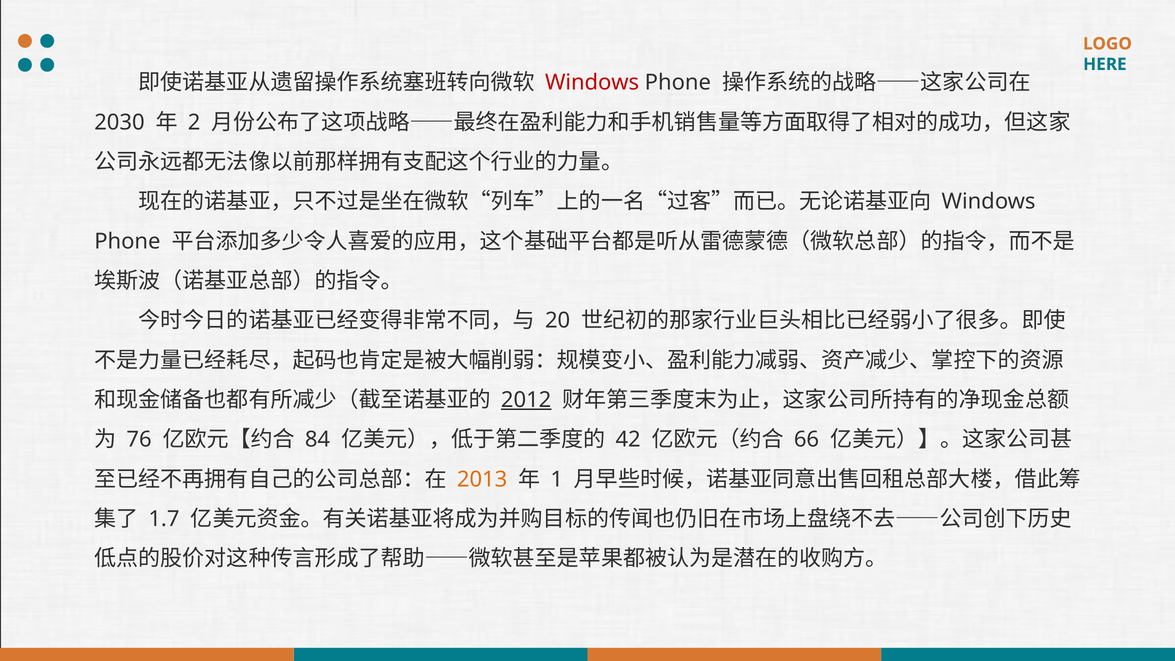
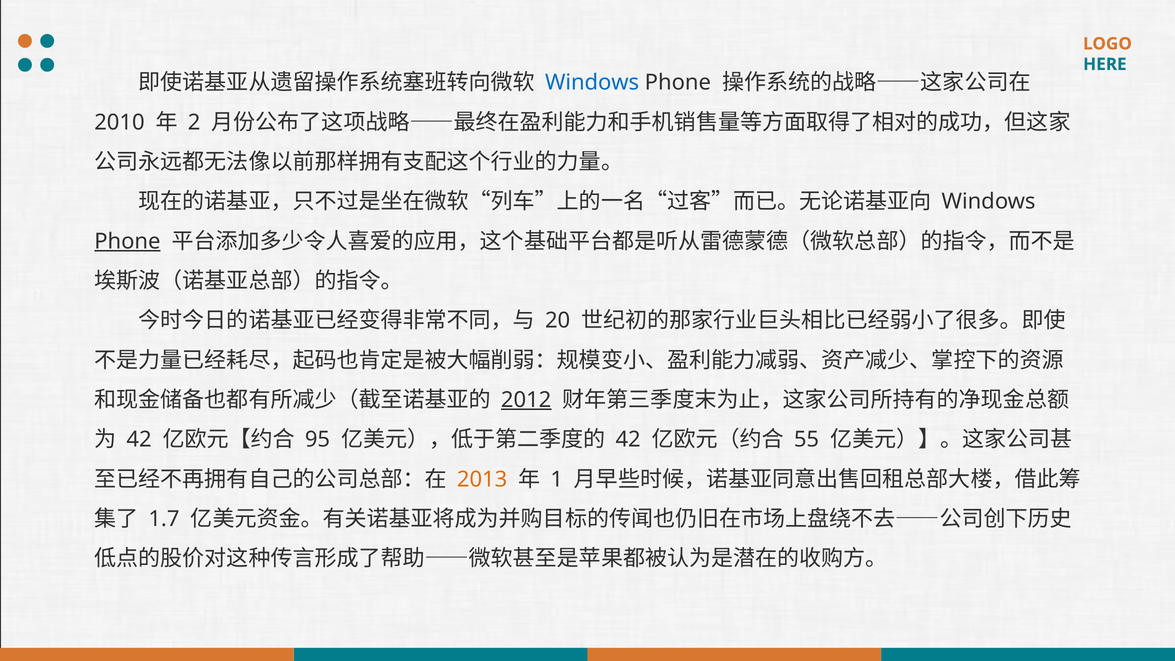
Windows at (592, 83) colour: red -> blue
2030: 2030 -> 2010
Phone at (127, 241) underline: none -> present
76 at (139, 440): 76 -> 42
84: 84 -> 95
66: 66 -> 55
